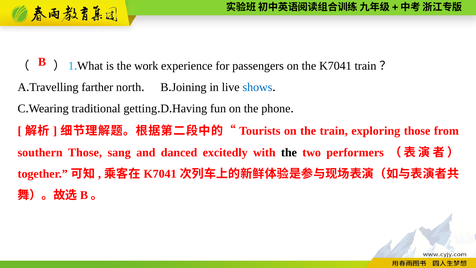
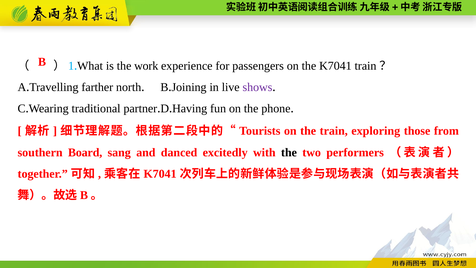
shows colour: blue -> purple
getting: getting -> partner
southern Those: Those -> Board
